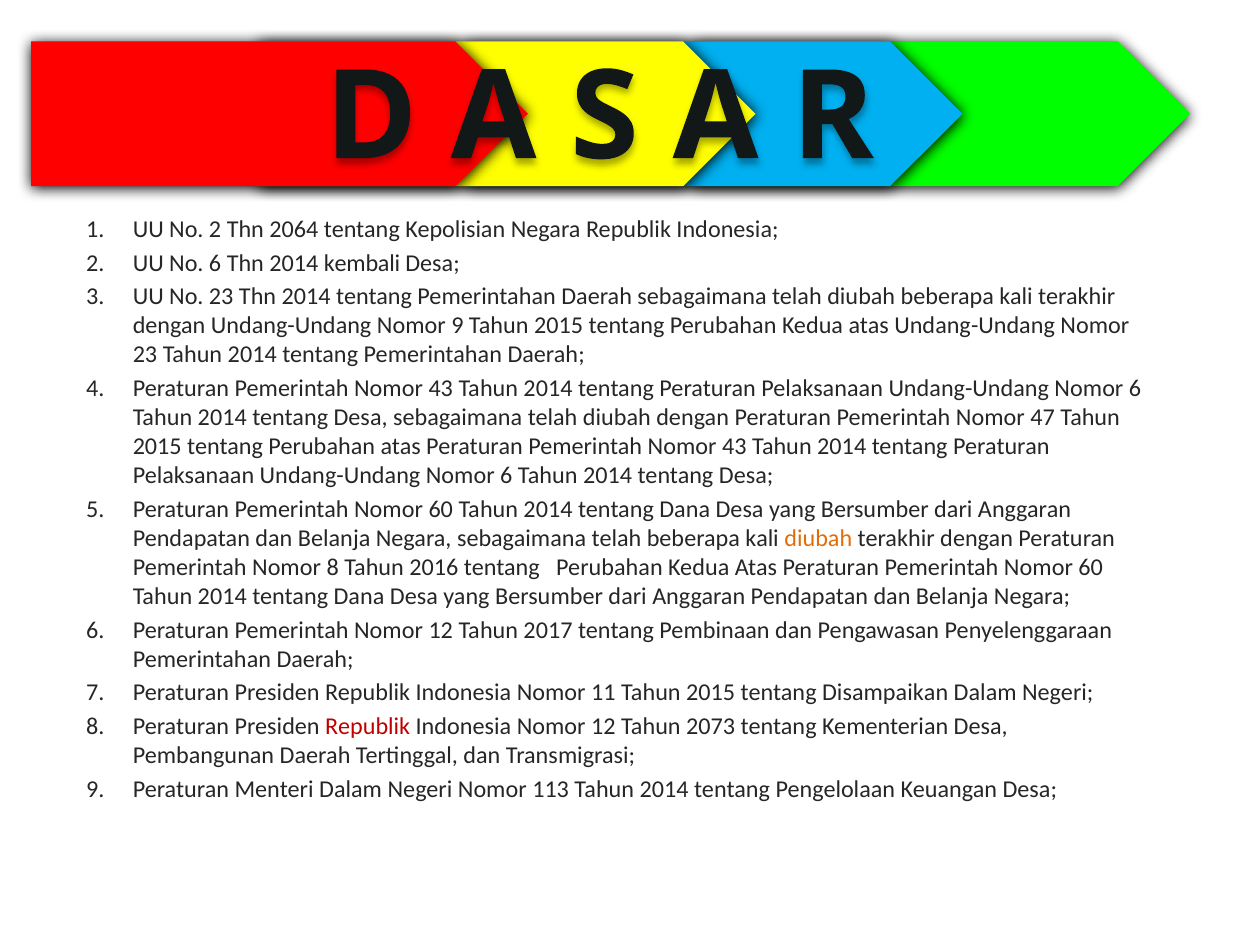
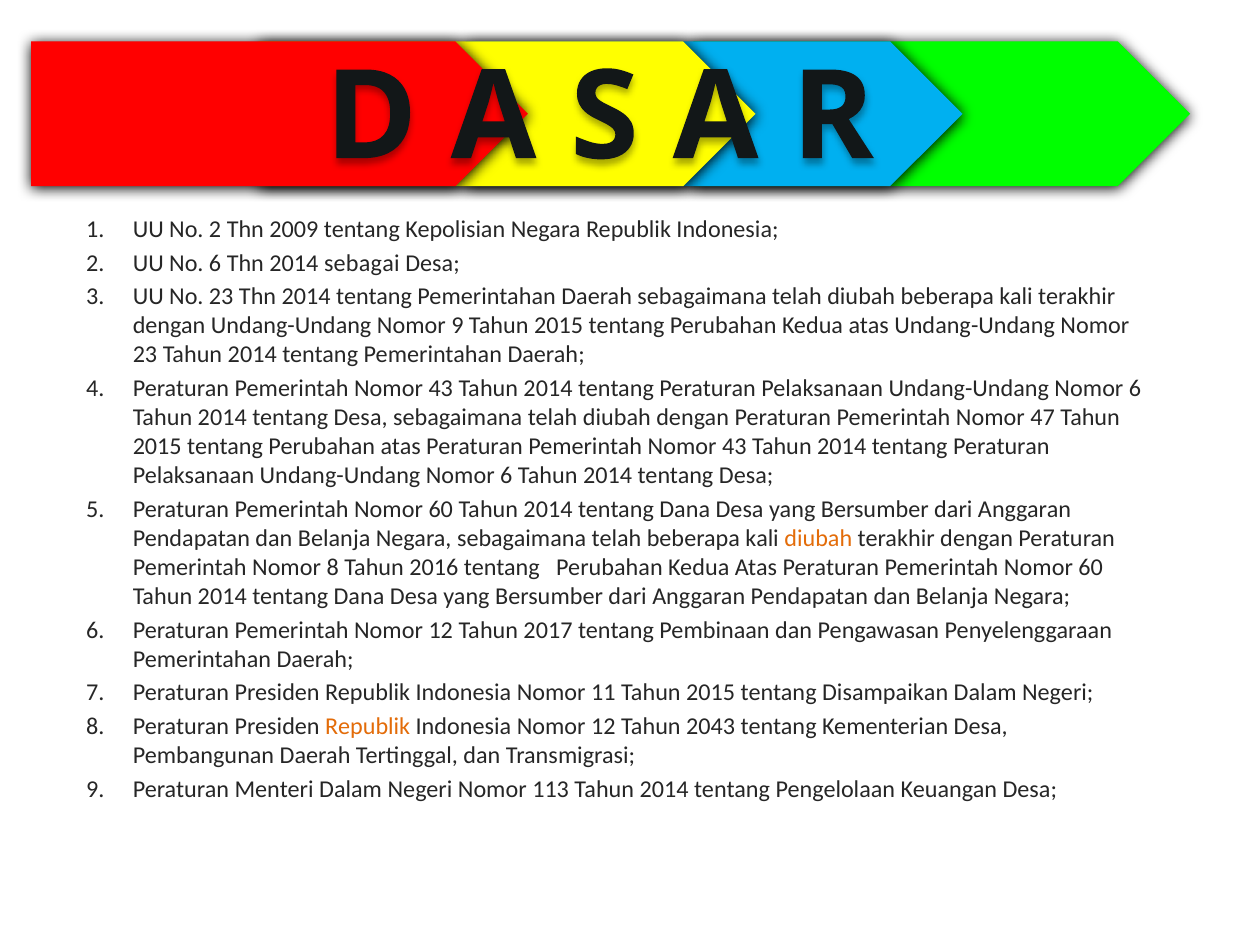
2064: 2064 -> 2009
kembali: kembali -> sebagai
Republik at (368, 727) colour: red -> orange
2073: 2073 -> 2043
